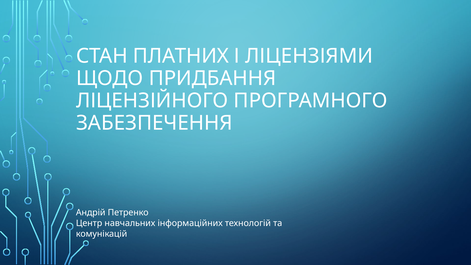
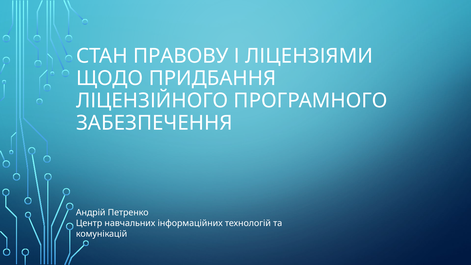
ПЛАТНИХ: ПЛАТНИХ -> ПРАВОВУ
